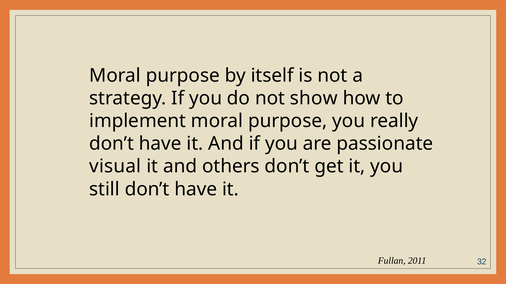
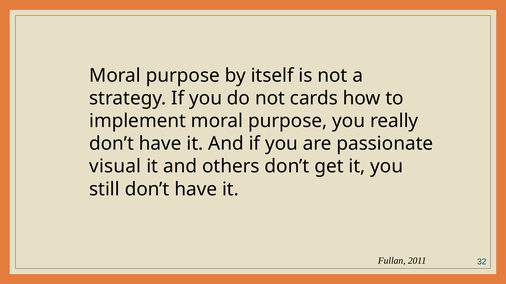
show: show -> cards
